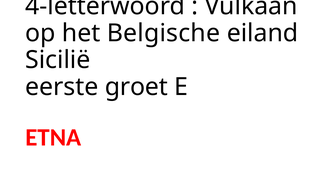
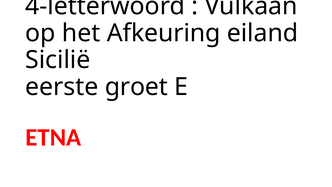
Belgische: Belgische -> Afkeuring
